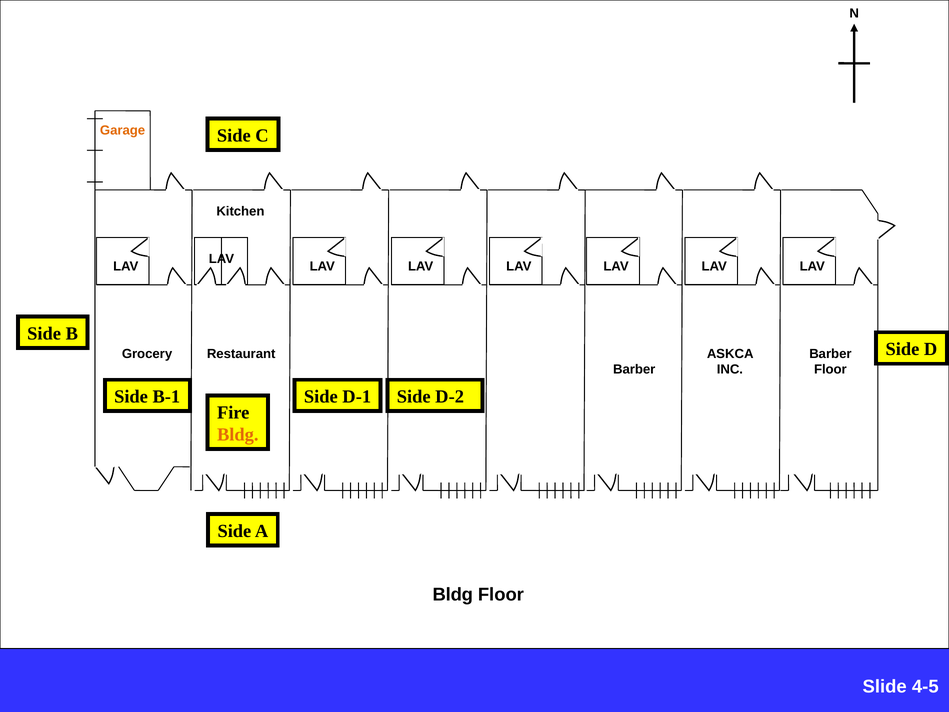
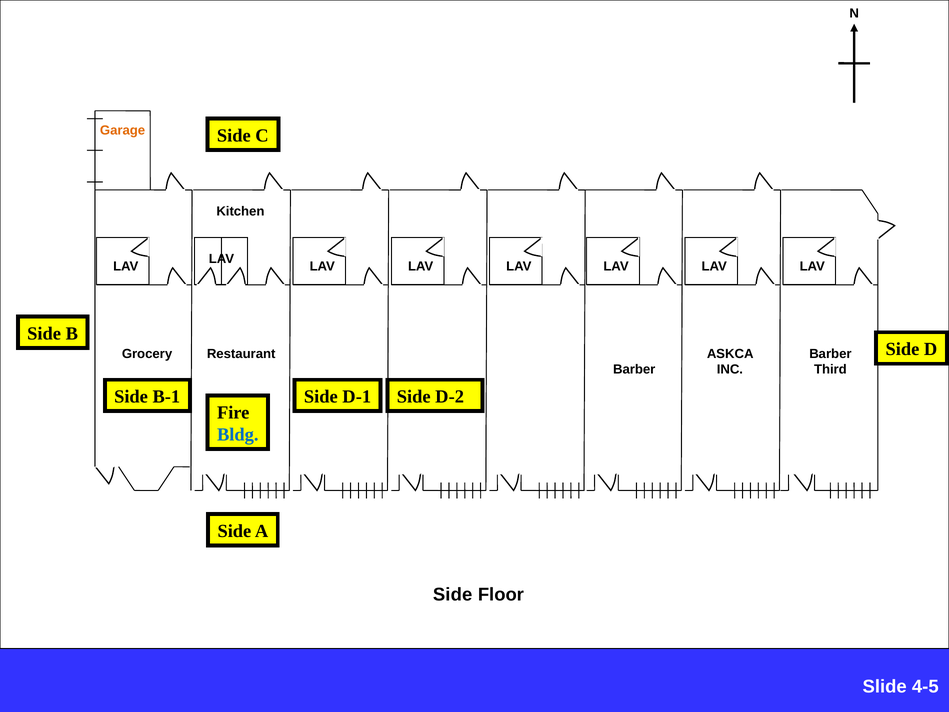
Floor at (830, 369): Floor -> Third
Bldg at (238, 435) colour: orange -> blue
Bldg at (453, 594): Bldg -> Side
